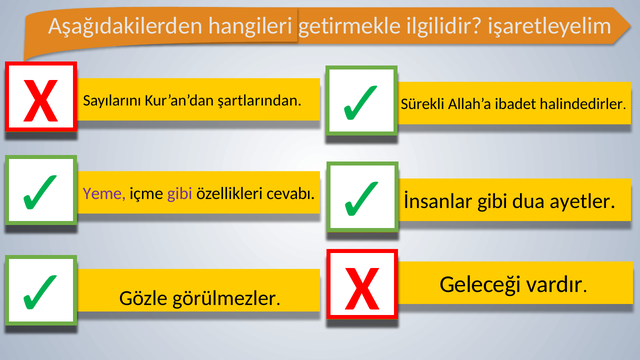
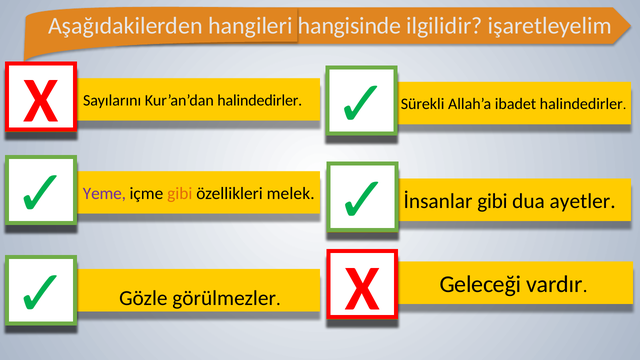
getirmekle: getirmekle -> hangisinde
Kur’an’dan şartlarından: şartlarından -> halindedirler
gibi at (180, 194) colour: purple -> orange
cevabı: cevabı -> melek
